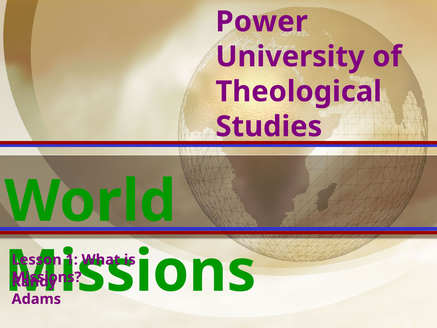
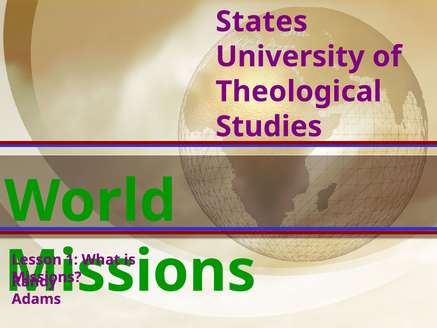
Power: Power -> States
